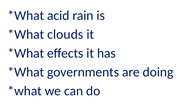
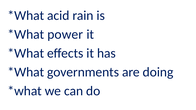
clouds: clouds -> power
